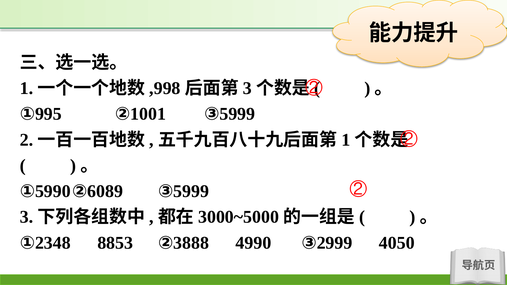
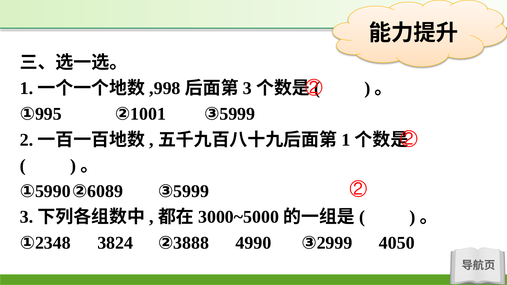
8853: 8853 -> 3824
